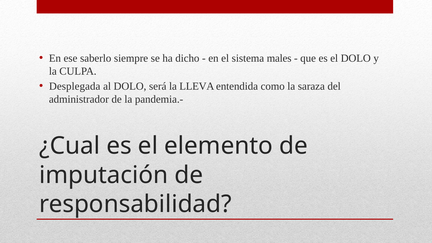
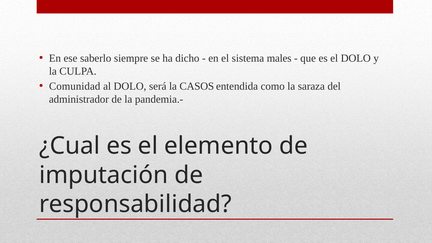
Desplegada: Desplegada -> Comunidad
LLEVA: LLEVA -> CASOS
